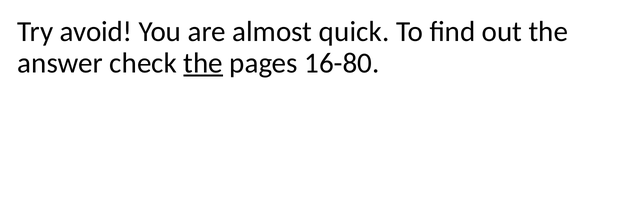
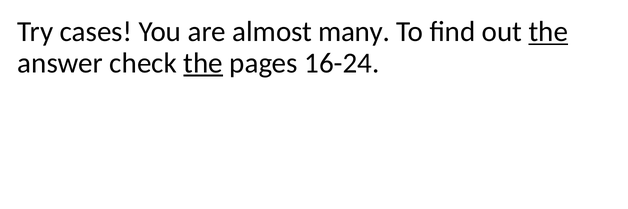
avoid: avoid -> cases
quick: quick -> many
the at (548, 32) underline: none -> present
16-80: 16-80 -> 16-24
